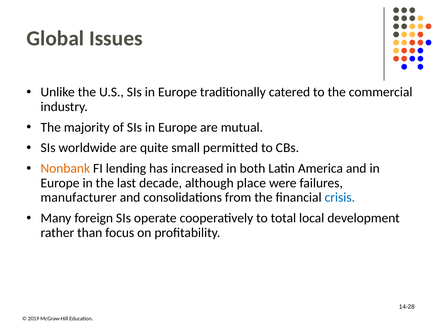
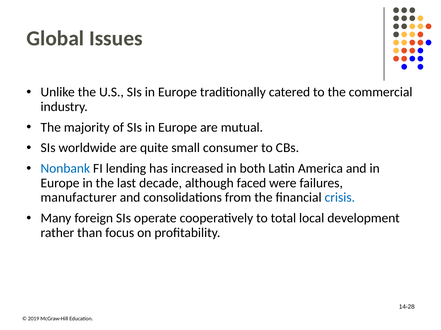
permitted: permitted -> consumer
Nonbank colour: orange -> blue
place: place -> faced
